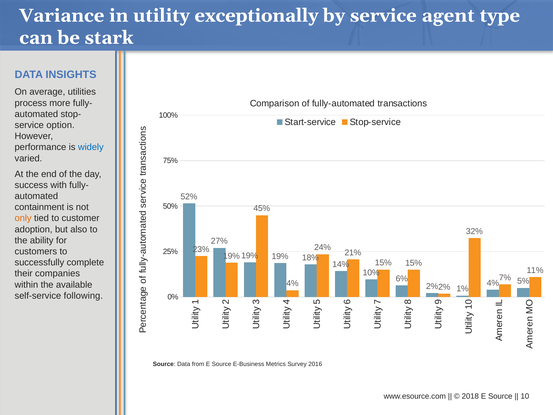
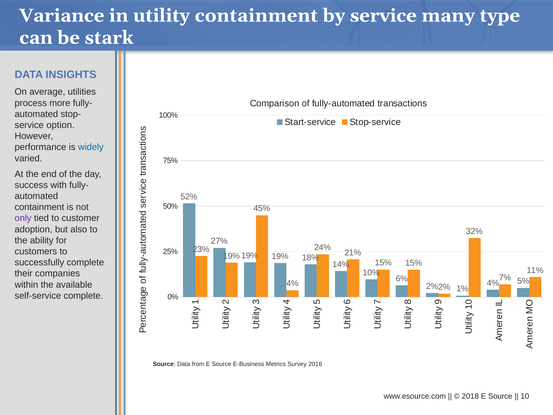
utility exceptionally: exceptionally -> containment
agent: agent -> many
only colour: orange -> purple
self-service following: following -> complete
